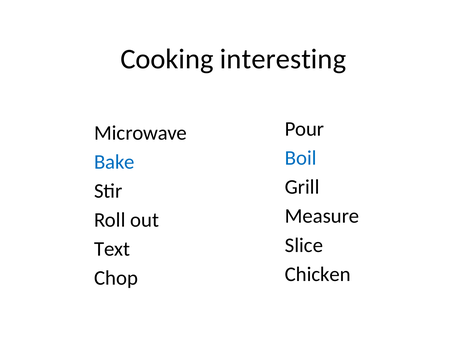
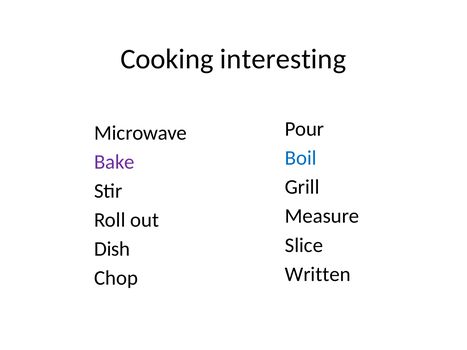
Bake colour: blue -> purple
Text: Text -> Dish
Chicken: Chicken -> Written
